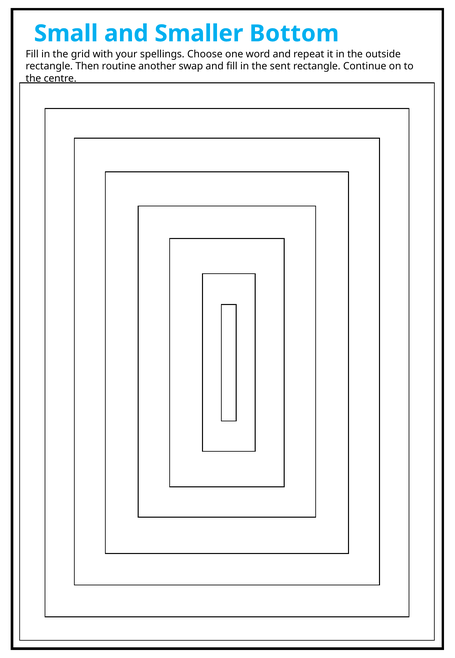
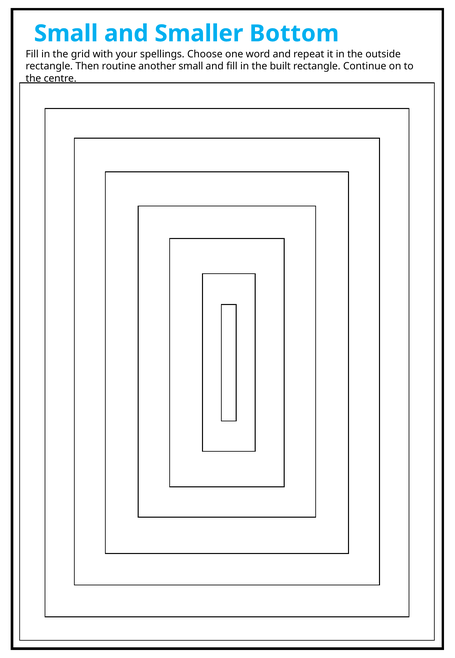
another swap: swap -> small
sent: sent -> built
